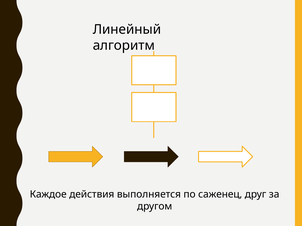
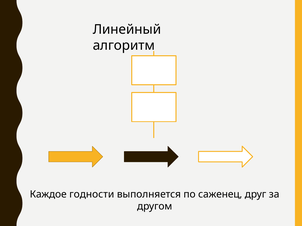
действия: действия -> годности
